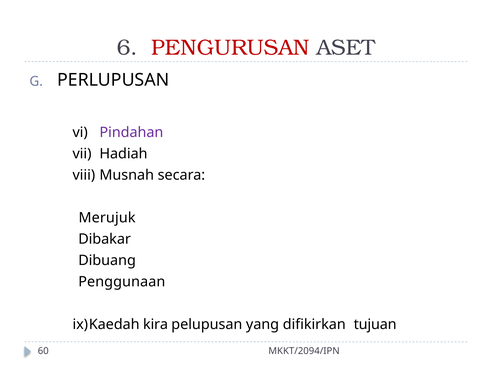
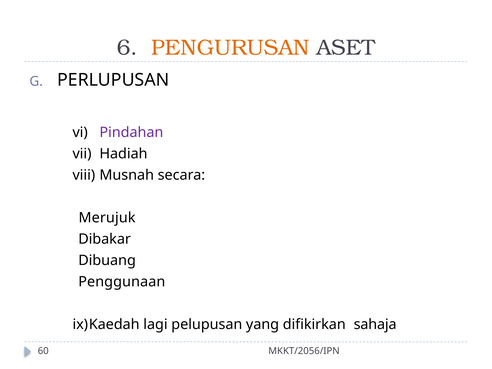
PENGURUSAN colour: red -> orange
kira: kira -> lagi
tujuan: tujuan -> sahaja
MKKT/2094/IPN: MKKT/2094/IPN -> MKKT/2056/IPN
